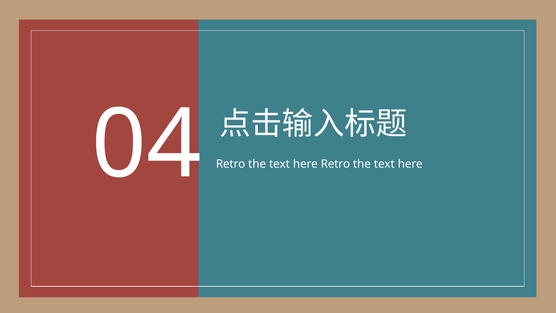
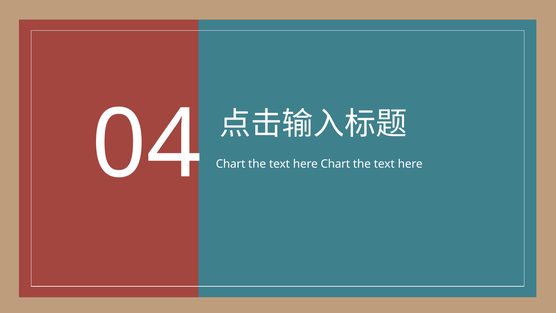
Retro at (231, 164): Retro -> Chart
here Retro: Retro -> Chart
